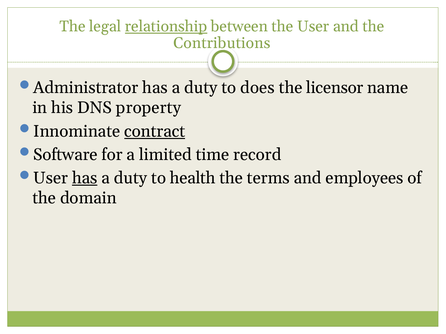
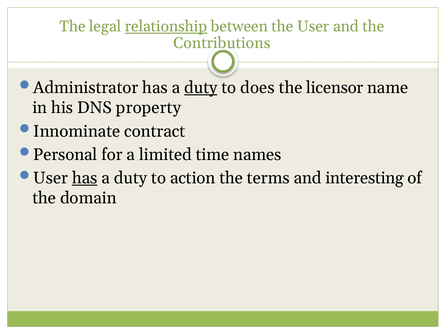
duty at (201, 88) underline: none -> present
contract underline: present -> none
Software: Software -> Personal
record: record -> names
health: health -> action
employees: employees -> interesting
